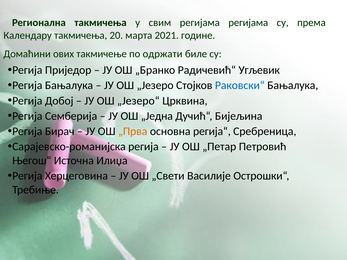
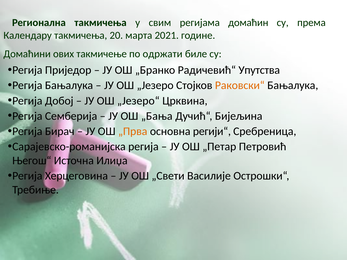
регијама регијама: регијама -> домаћин
Угљевик: Угљевик -> Упутства
Раковски“ colour: blue -> orange
„Једна: „Једна -> „Бања
регија“: регија“ -> регији“
